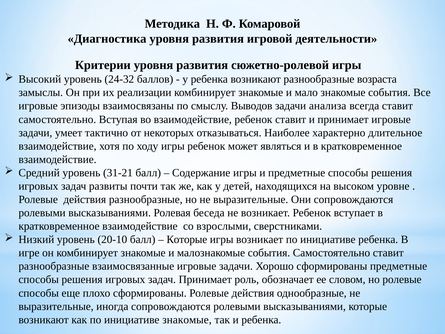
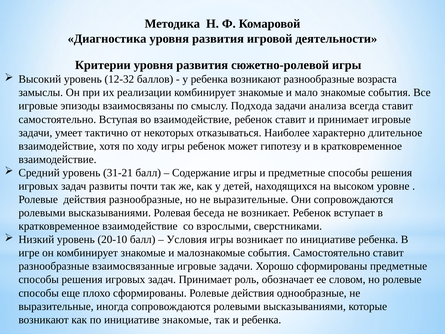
24-32: 24-32 -> 12-32
Выводов: Выводов -> Подхода
являться: являться -> гипотезу
Которые at (187, 239): Которые -> Условия
